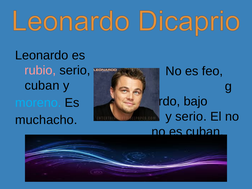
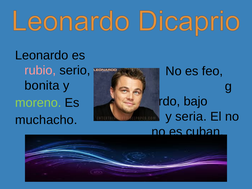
cuban at (42, 86): cuban -> bonita
moreno colour: light blue -> light green
y serio: serio -> seria
